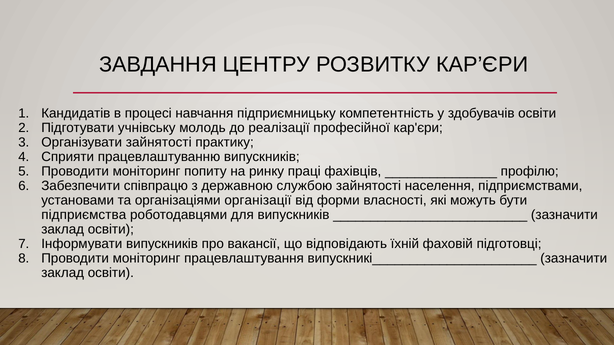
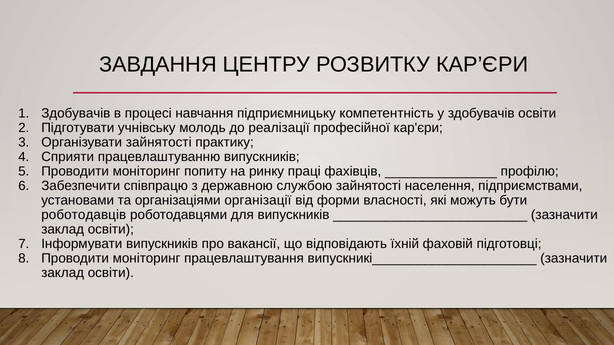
Кандидатів at (76, 114): Кандидатів -> Здобувачів
підприємства: підприємства -> роботодавців
